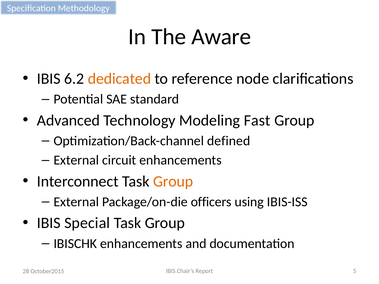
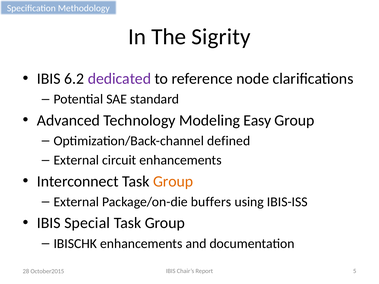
Aware: Aware -> Sigrity
dedicated colour: orange -> purple
Fast: Fast -> Easy
officers: officers -> buffers
